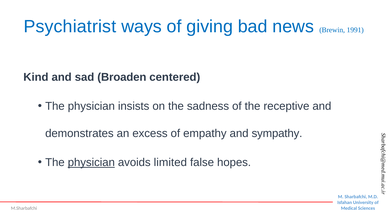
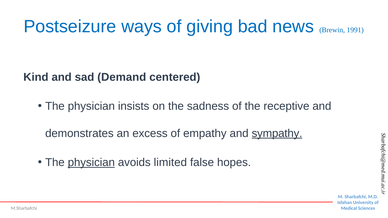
Psychiatrist: Psychiatrist -> Postseizure
Broaden: Broaden -> Demand
sympathy underline: none -> present
